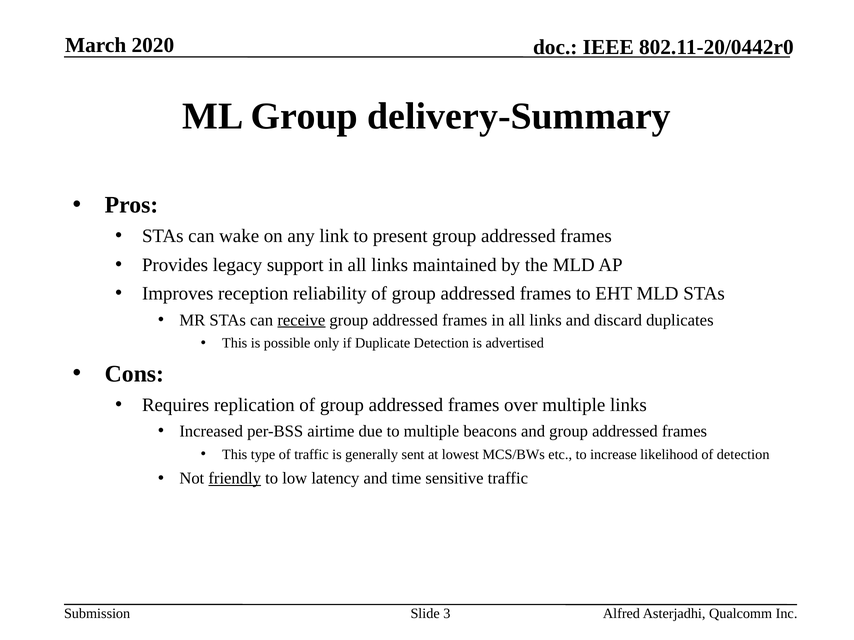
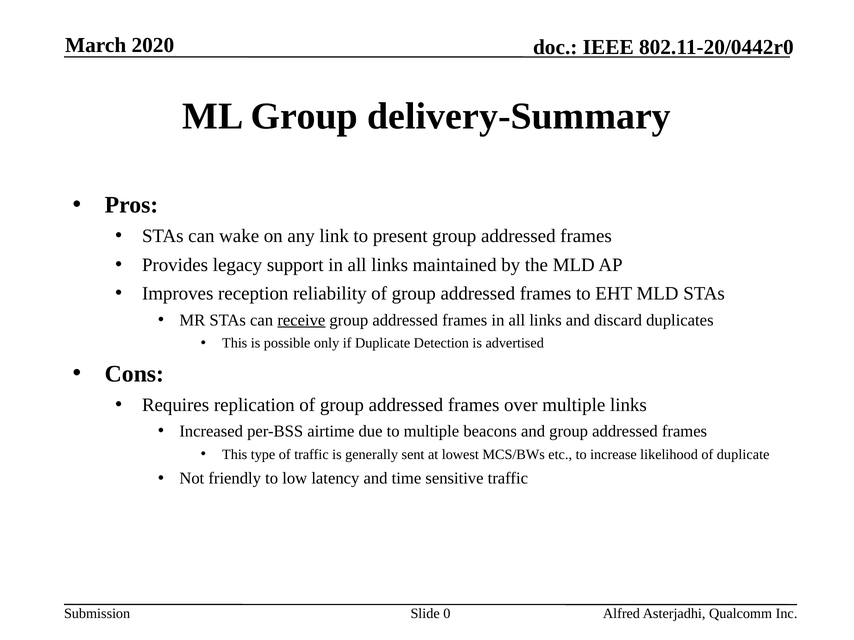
of detection: detection -> duplicate
friendly underline: present -> none
3: 3 -> 0
